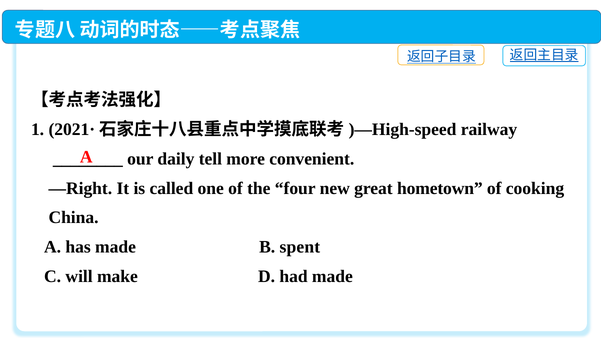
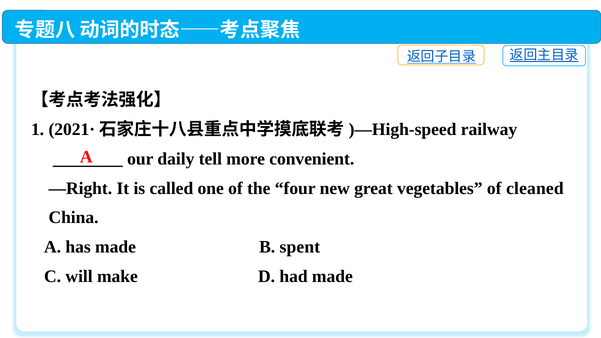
hometown: hometown -> vegetables
cooking: cooking -> cleaned
